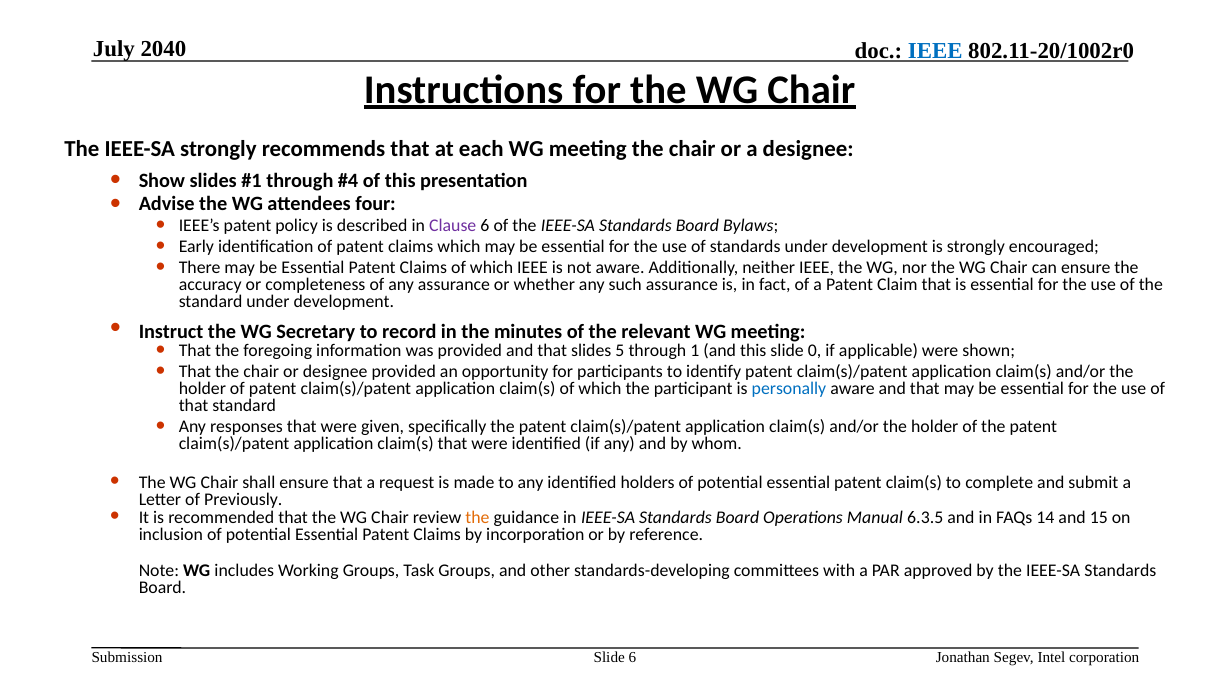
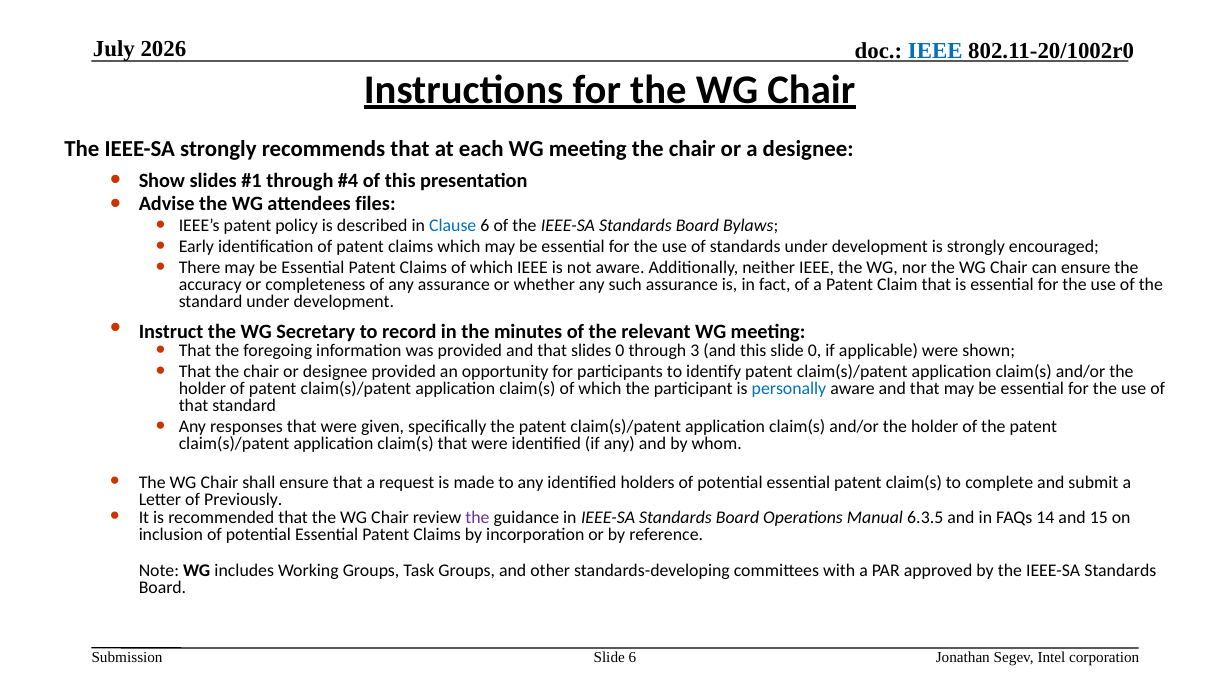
2040: 2040 -> 2026
four: four -> files
Clause colour: purple -> blue
slides 5: 5 -> 0
1: 1 -> 3
the at (477, 517) colour: orange -> purple
